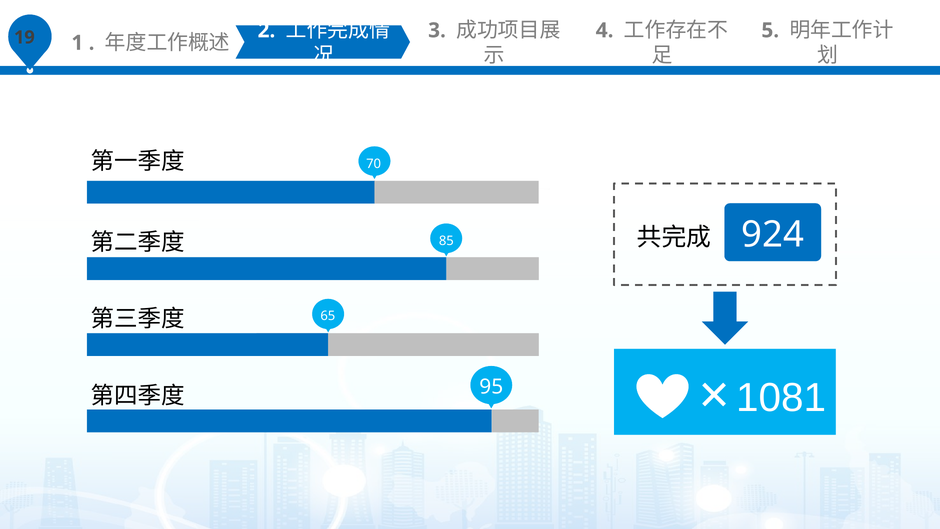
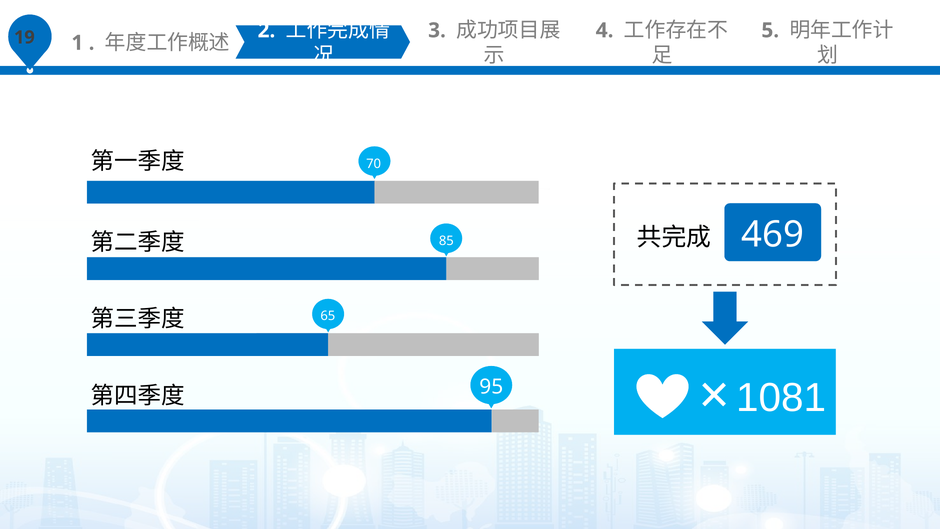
924: 924 -> 469
